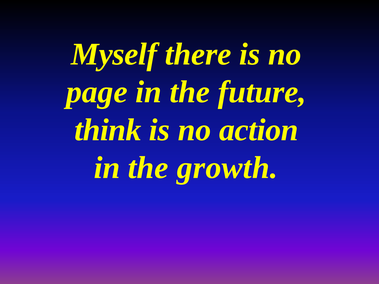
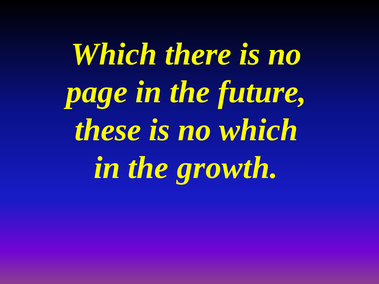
Myself at (114, 54): Myself -> Which
think: think -> these
no action: action -> which
